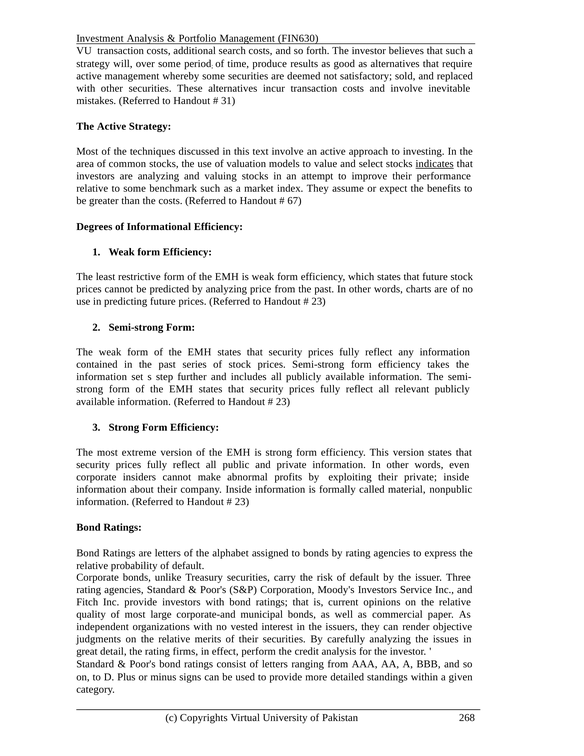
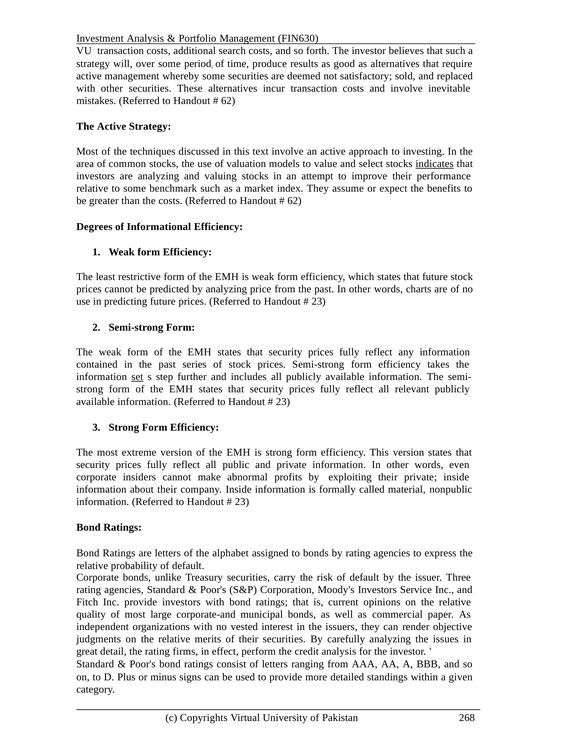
31 at (228, 101): 31 -> 62
67 at (295, 201): 67 -> 62
set underline: none -> present
